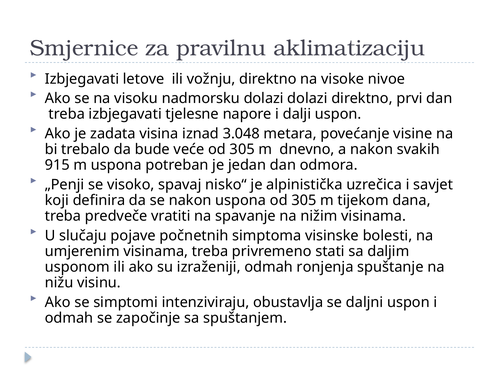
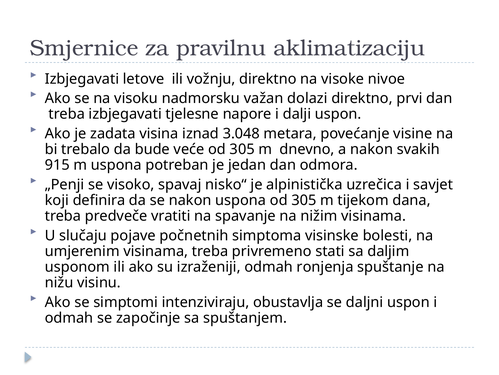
nadmorsku dolazi: dolazi -> važan
